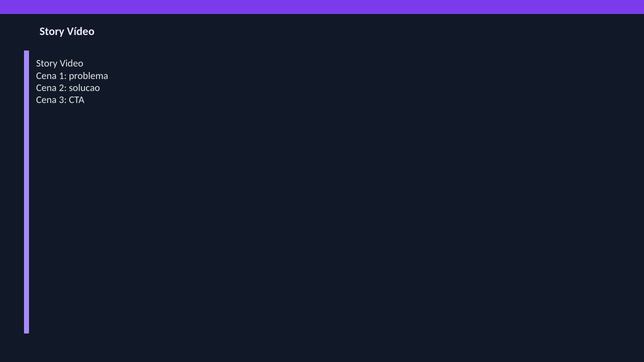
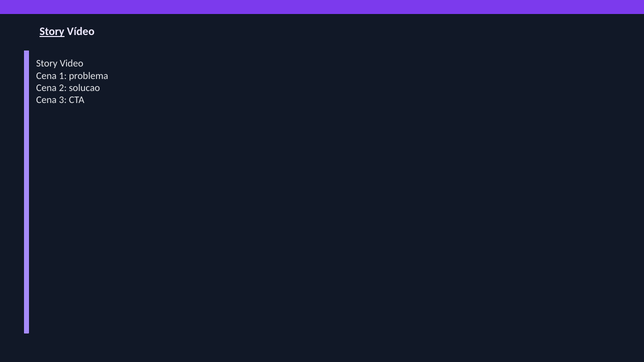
Story at (52, 32) underline: none -> present
